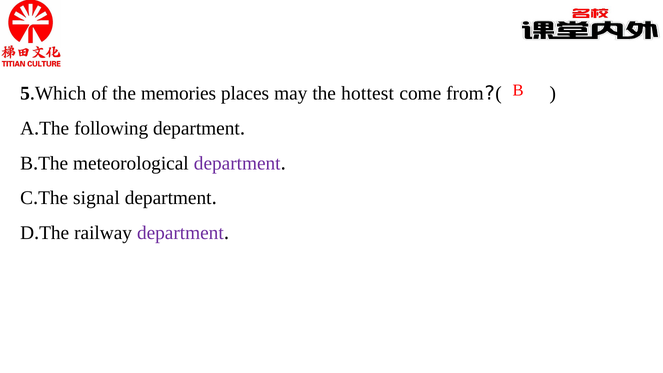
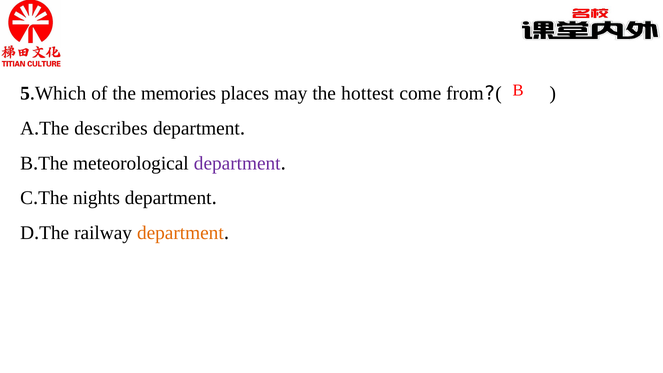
following: following -> describes
signal: signal -> nights
department at (180, 233) colour: purple -> orange
